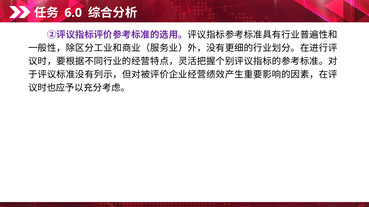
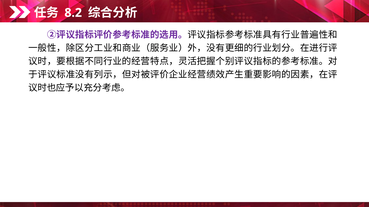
6.0: 6.0 -> 8.2
